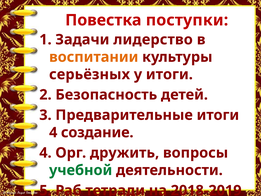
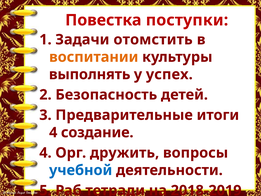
лидерство: лидерство -> отомстить
серьёзных: серьёзных -> выполнять
у итоги: итоги -> успех
учебной colour: green -> blue
